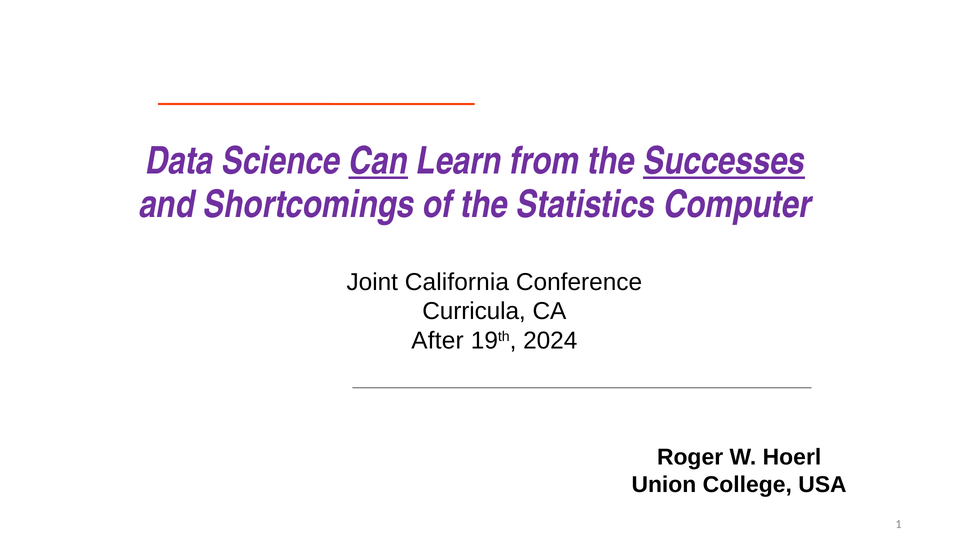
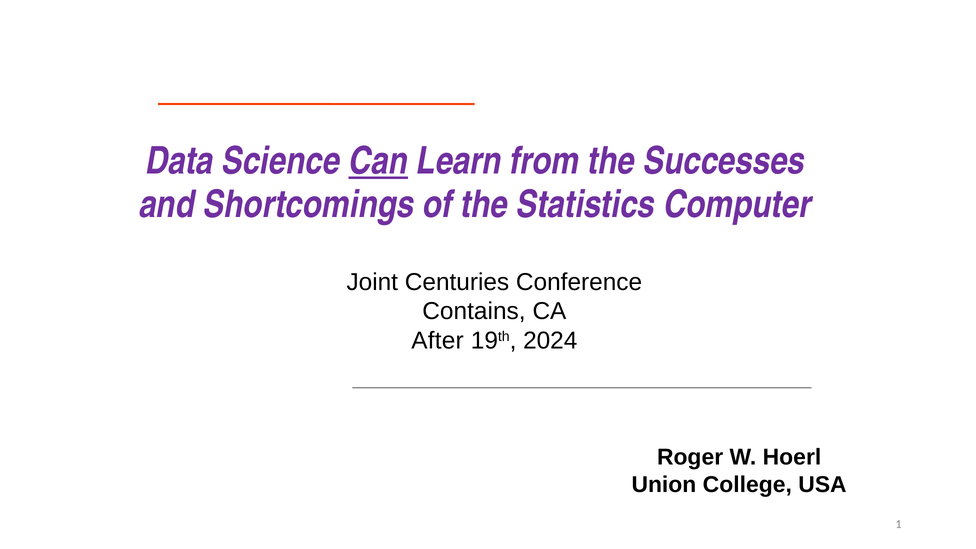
Successes underline: present -> none
California: California -> Centuries
Curricula: Curricula -> Contains
